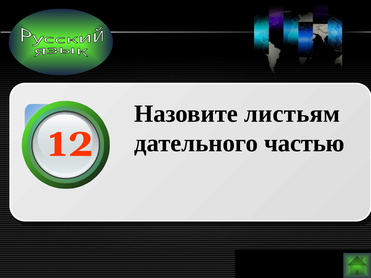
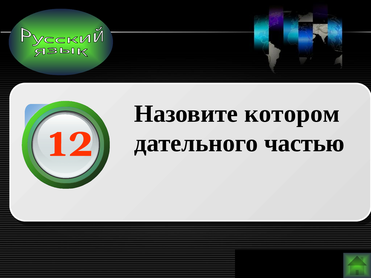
листьям: листьям -> котором
